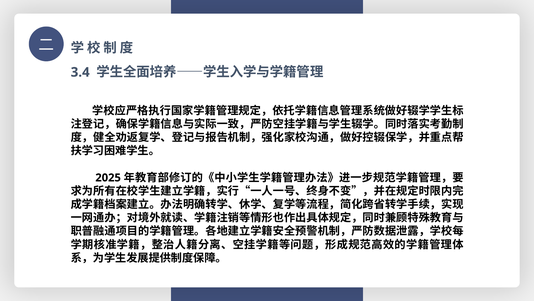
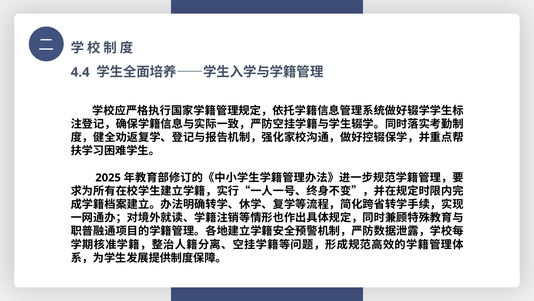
3.4: 3.4 -> 4.4
